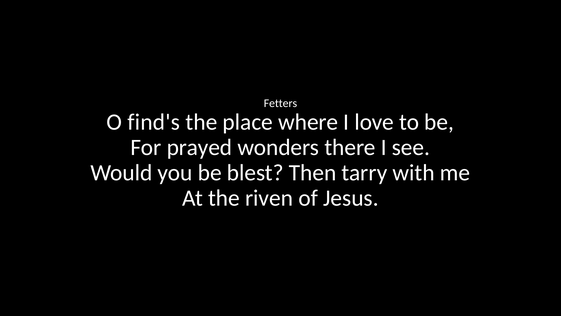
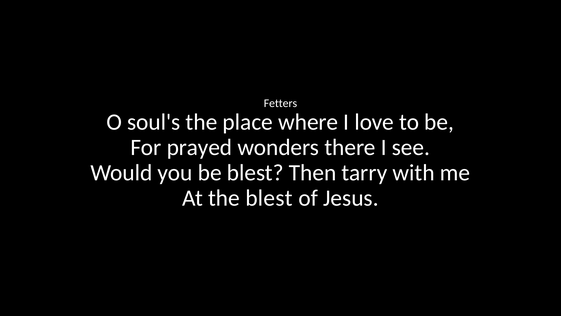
find's: find's -> soul's
the riven: riven -> blest
